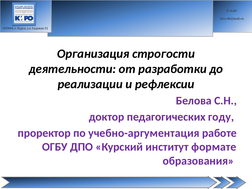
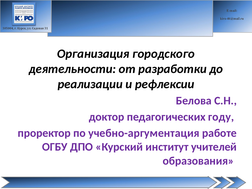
строгости: строгости -> городского
формате: формате -> учителей
